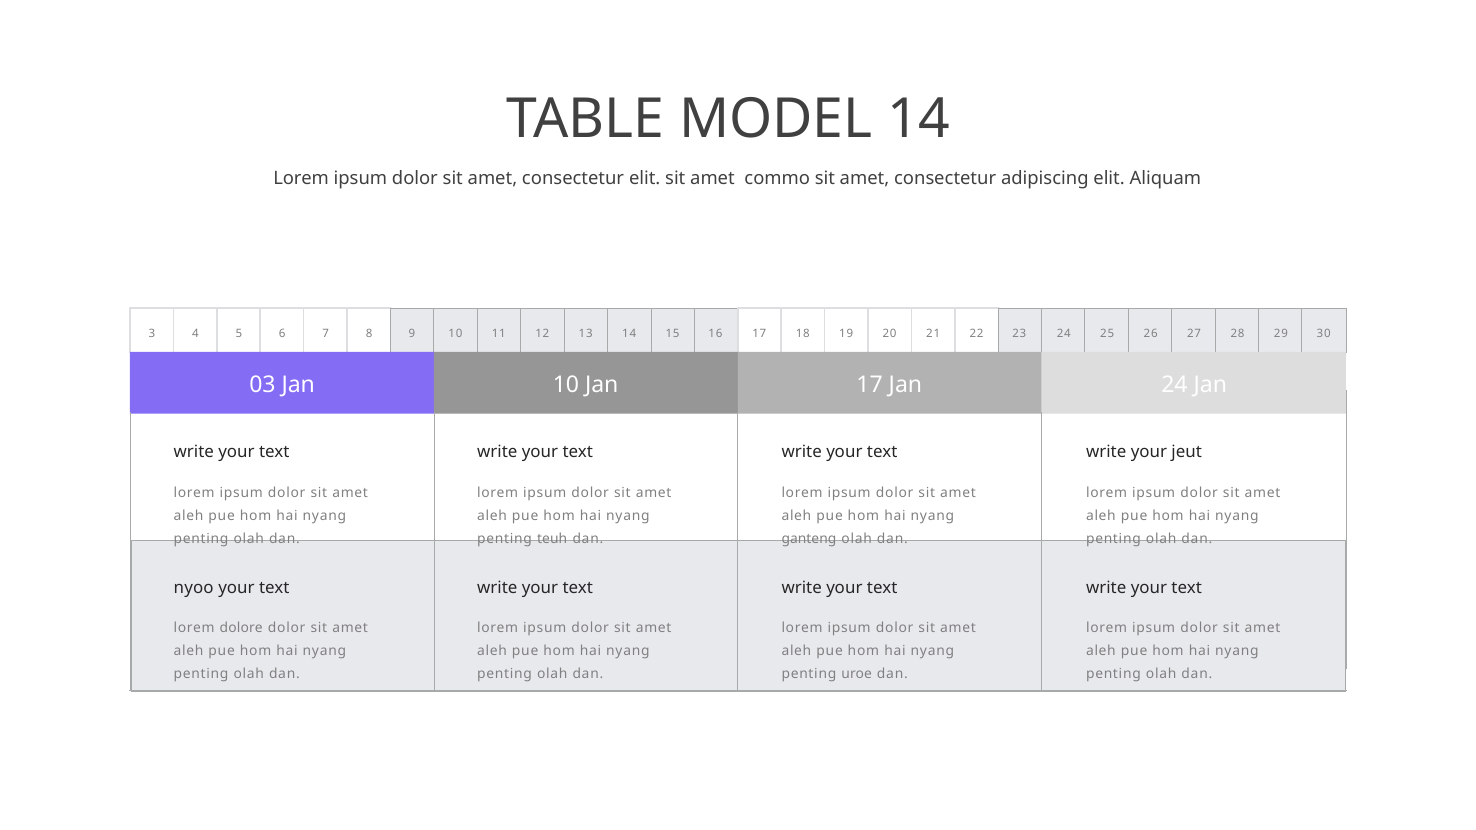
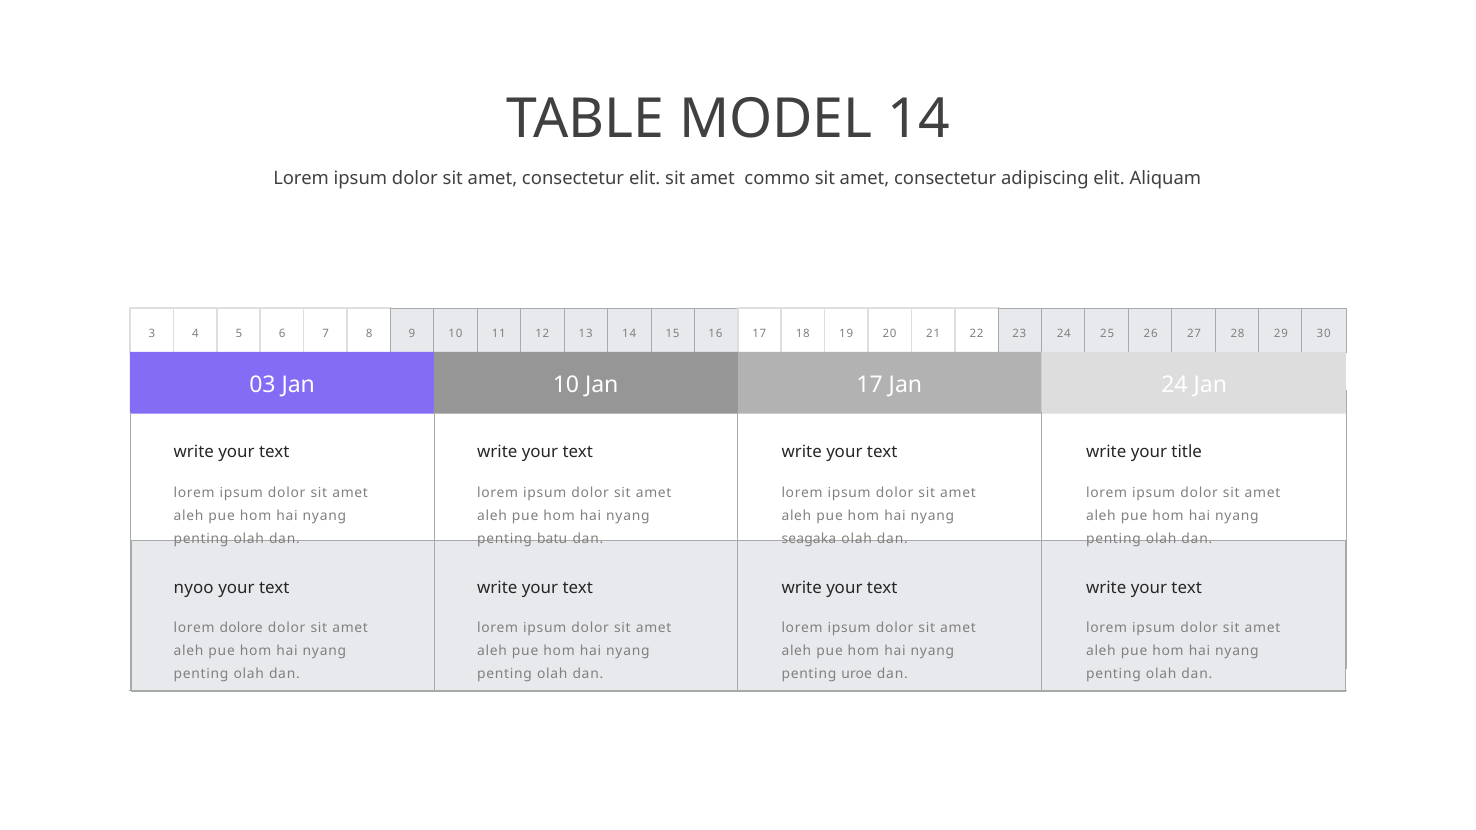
jeut: jeut -> title
teuh: teuh -> batu
ganteng: ganteng -> seagaka
